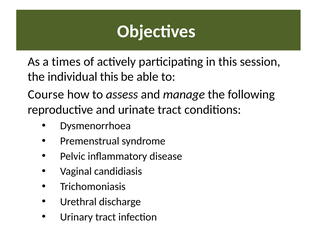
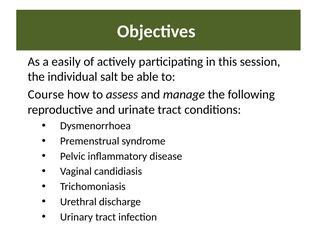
times: times -> easily
individual this: this -> salt
